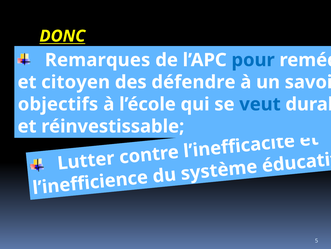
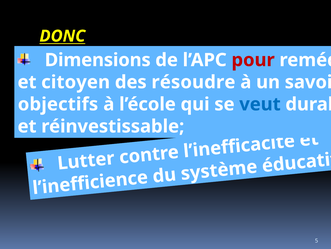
Remarques: Remarques -> Dimensions
pour colour: blue -> red
défendre: défendre -> résoudre
